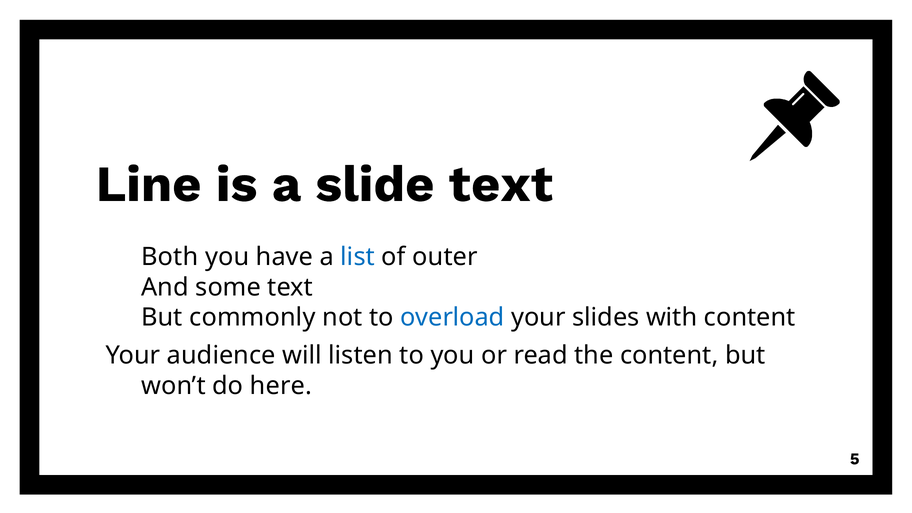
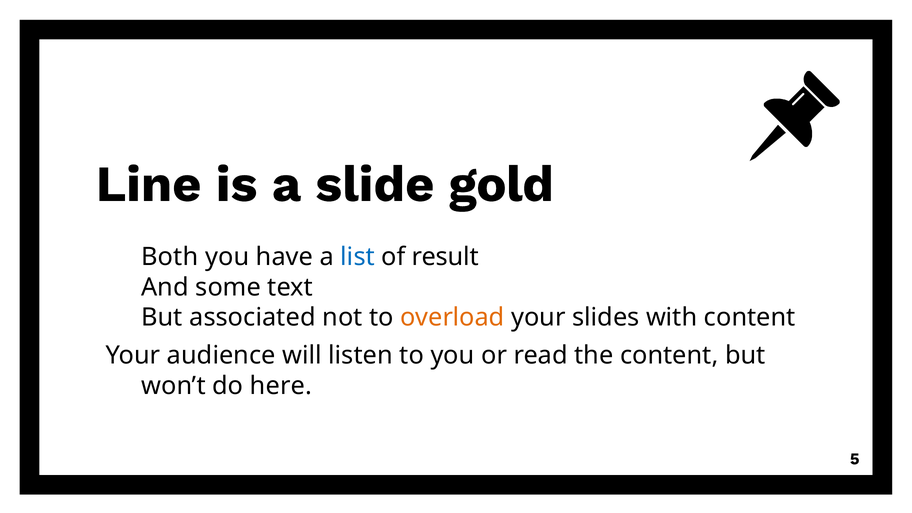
slide text: text -> gold
outer: outer -> result
commonly: commonly -> associated
overload colour: blue -> orange
